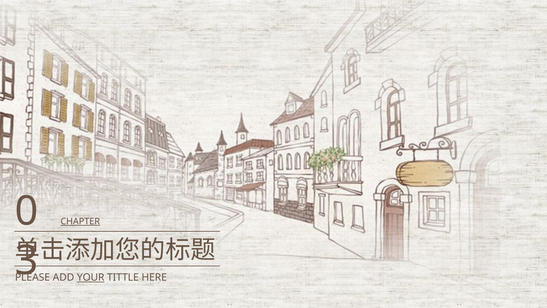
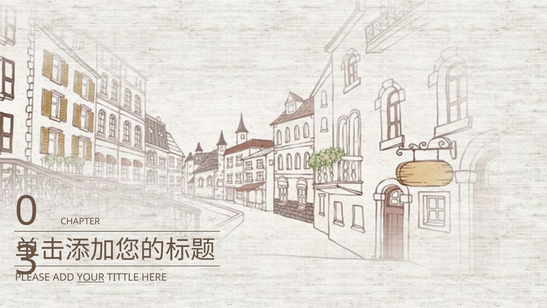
CHAPTER underline: present -> none
